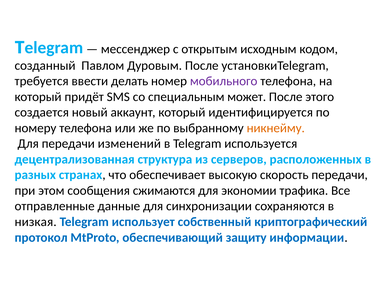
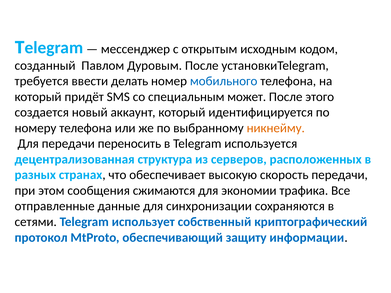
мобильного colour: purple -> blue
изменений: изменений -> переносить
низкая: низкая -> сетями
